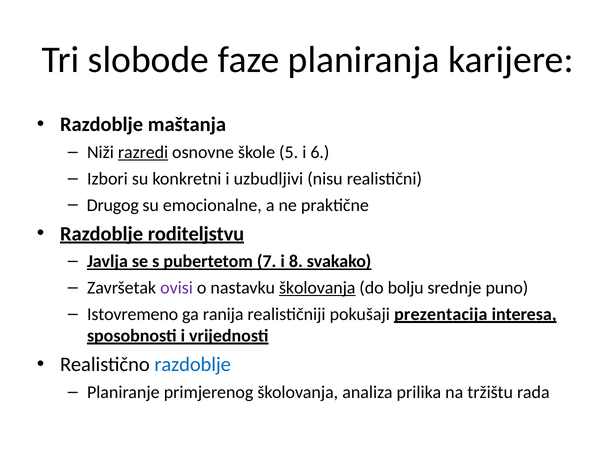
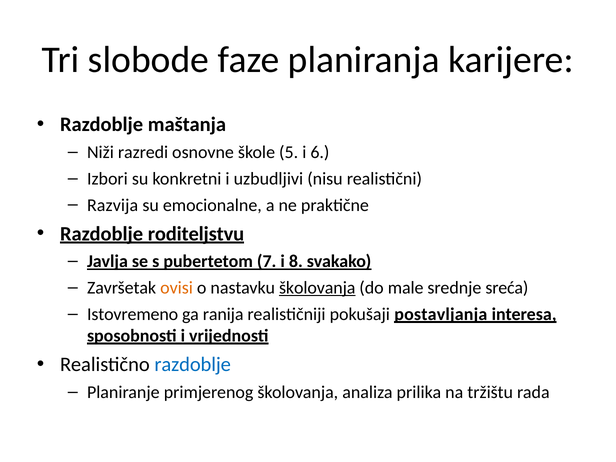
razredi underline: present -> none
Drugog: Drugog -> Razvija
ovisi colour: purple -> orange
bolju: bolju -> male
puno: puno -> sreća
prezentacija: prezentacija -> postavljanja
